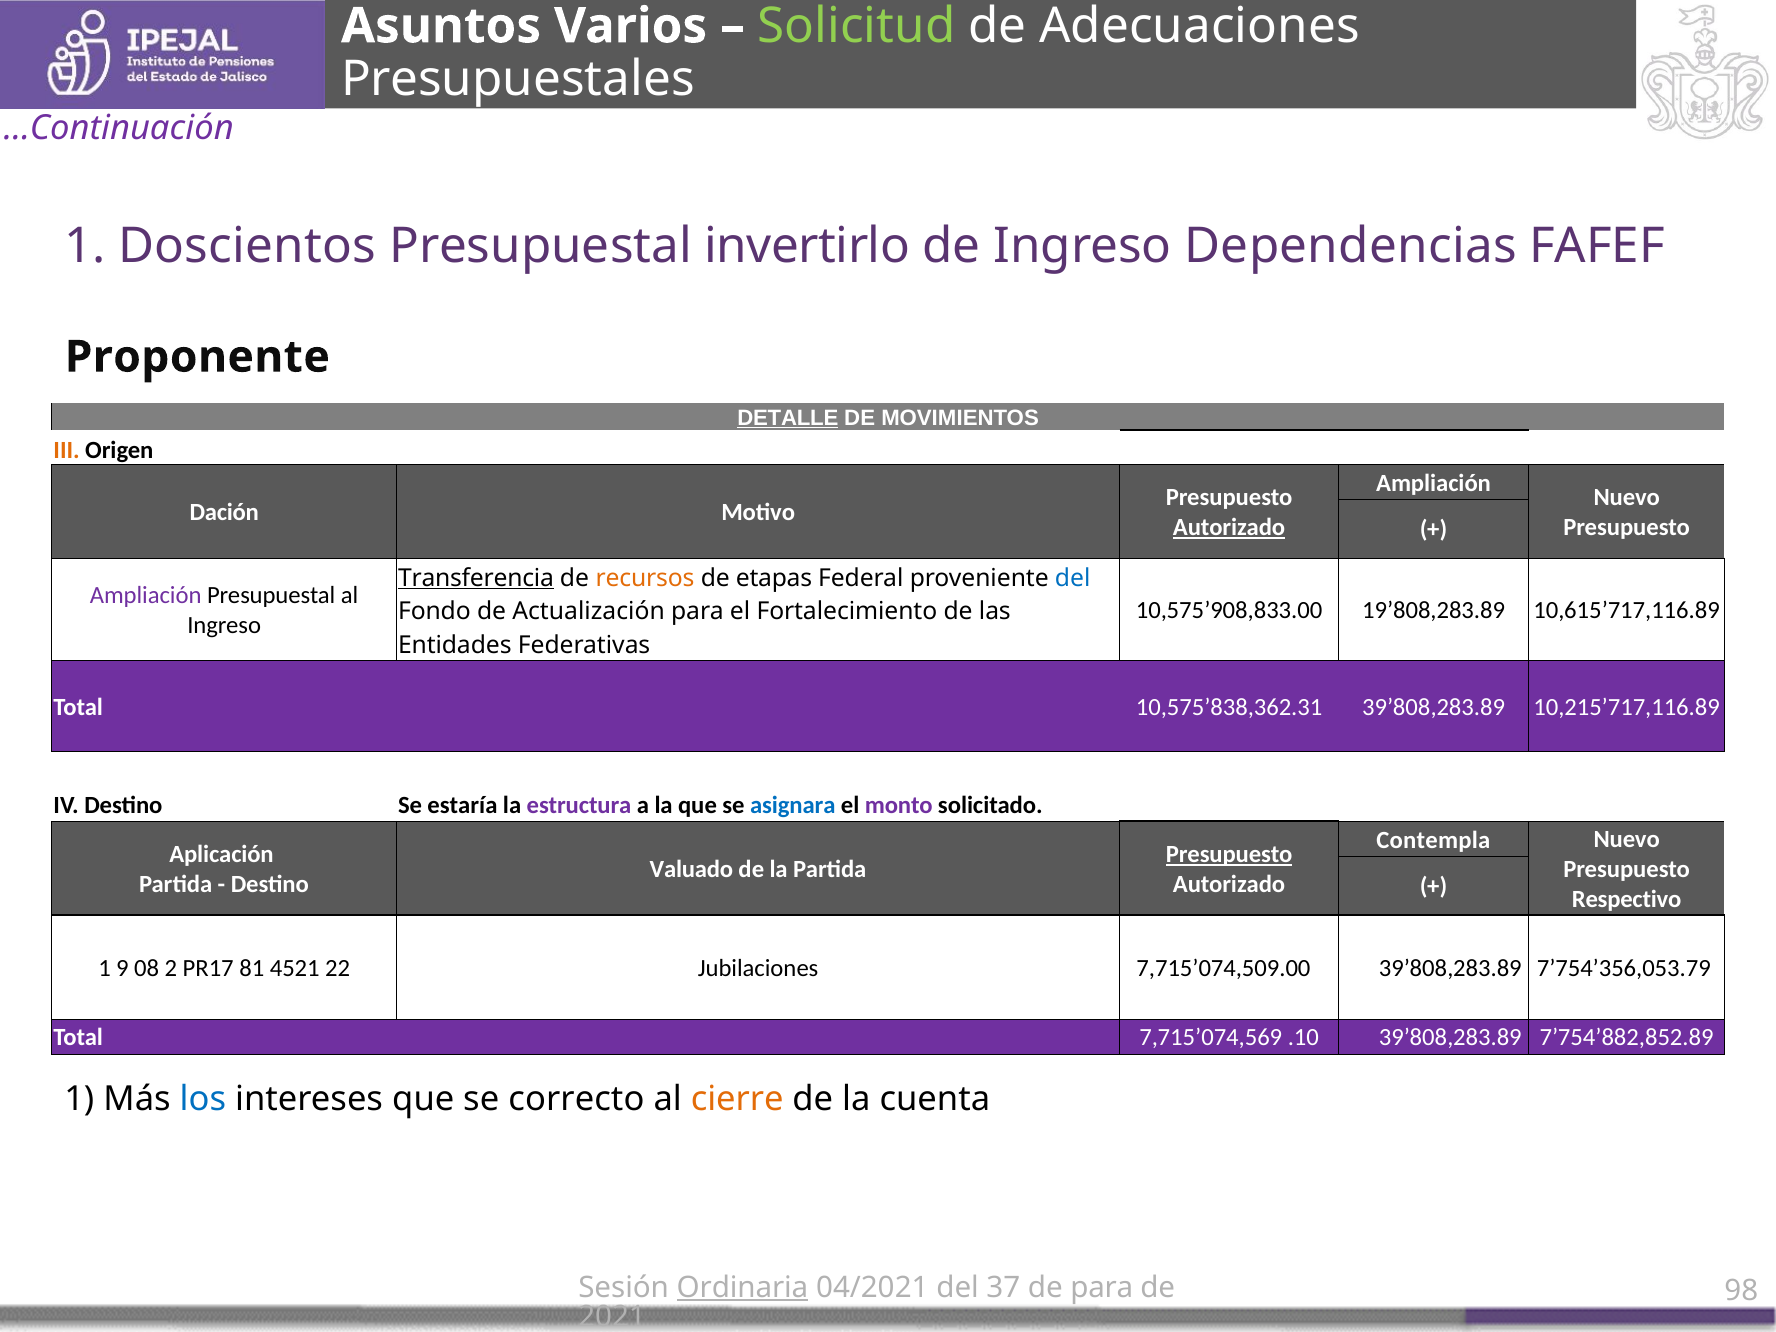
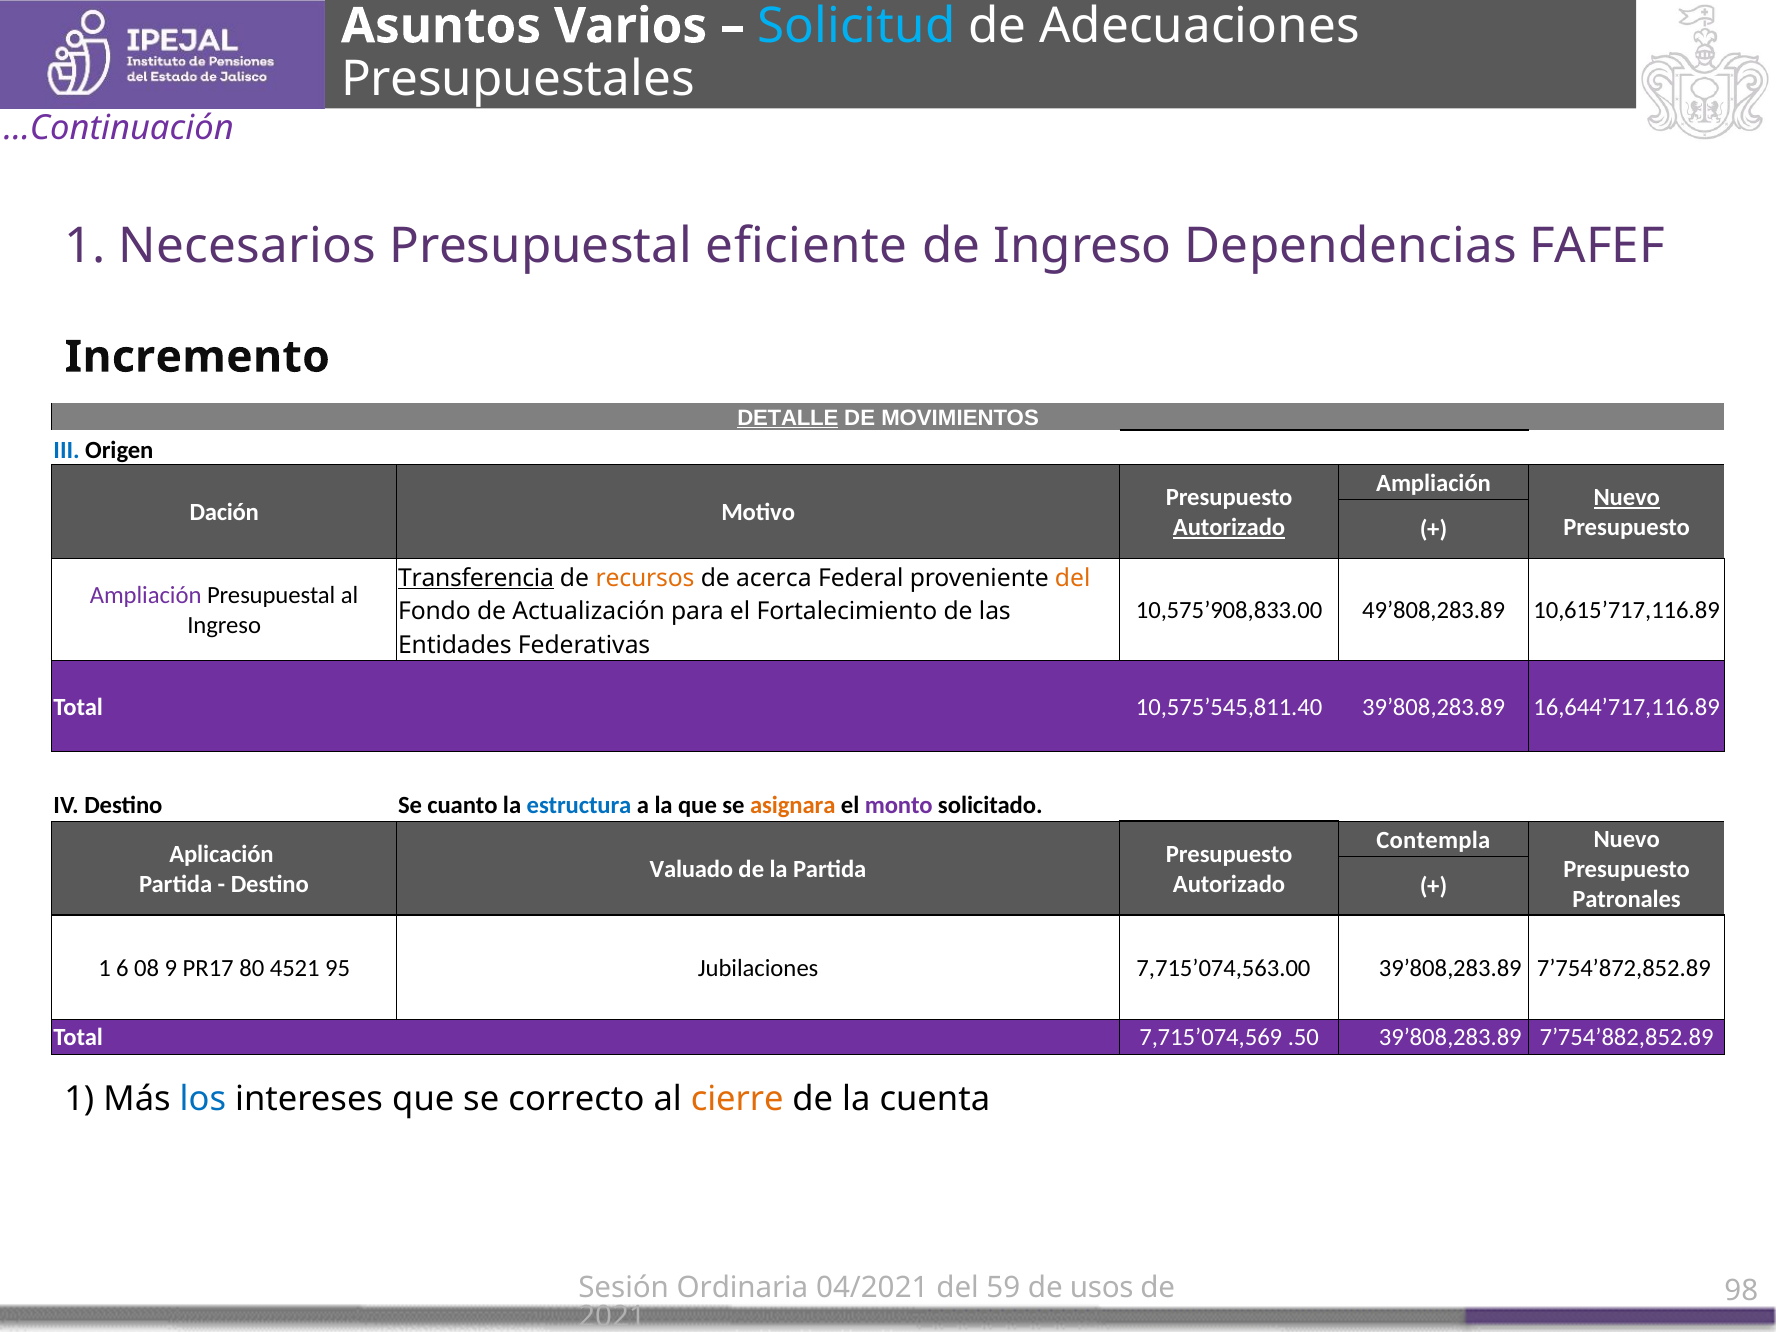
Solicitud colour: light green -> light blue
Doscientos: Doscientos -> Necesarios
invertirlo: invertirlo -> eficiente
Proponente: Proponente -> Incremento
III colour: orange -> blue
Nuevo at (1627, 498) underline: none -> present
etapas: etapas -> acerca
del at (1073, 578) colour: blue -> orange
19’808,283.89: 19’808,283.89 -> 49’808,283.89
10,575’838,362.31: 10,575’838,362.31 -> 10,575’545,811.40
10,215’717,116.89: 10,215’717,116.89 -> 16,644’717,116.89
estaría: estaría -> cuanto
estructura colour: purple -> blue
asignara colour: blue -> orange
Presupuesto at (1229, 854) underline: present -> none
Respectivo: Respectivo -> Patronales
9: 9 -> 6
2: 2 -> 9
81: 81 -> 80
22: 22 -> 95
7,715’074,509.00: 7,715’074,509.00 -> 7,715’074,563.00
7’754’356,053.79: 7’754’356,053.79 -> 7’754’872,852.89
.10: .10 -> .50
Ordinaria underline: present -> none
37: 37 -> 59
de para: para -> usos
